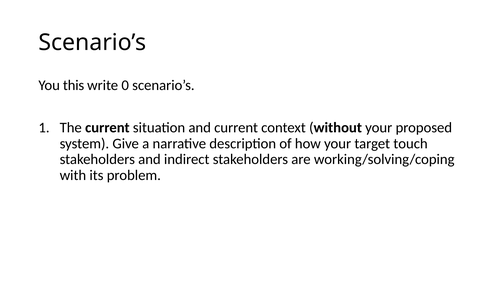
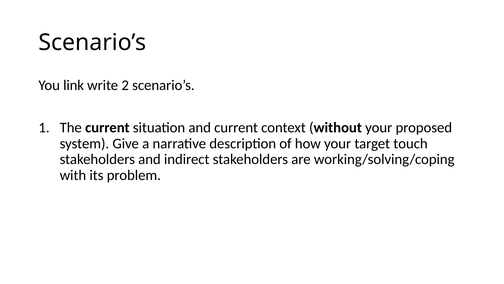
this: this -> link
0: 0 -> 2
